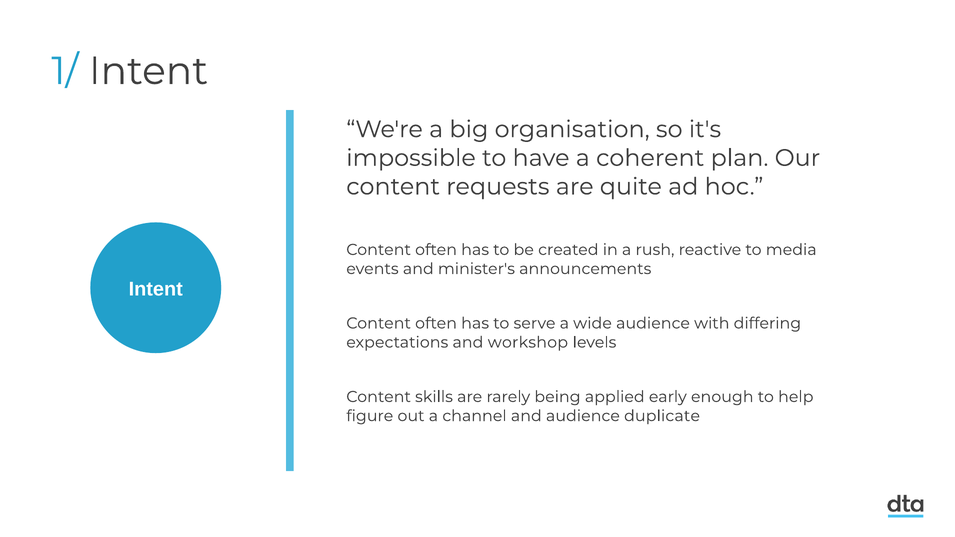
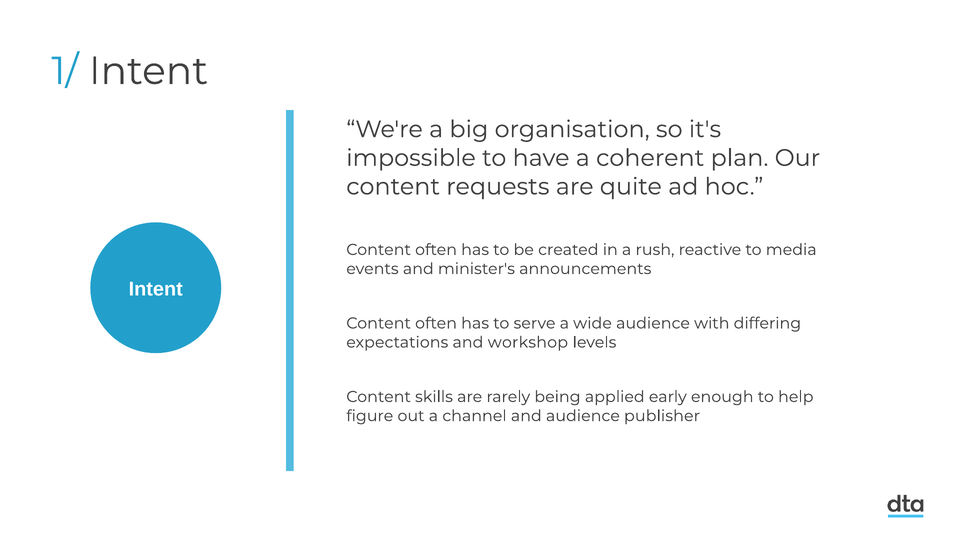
duplicate: duplicate -> publisher
